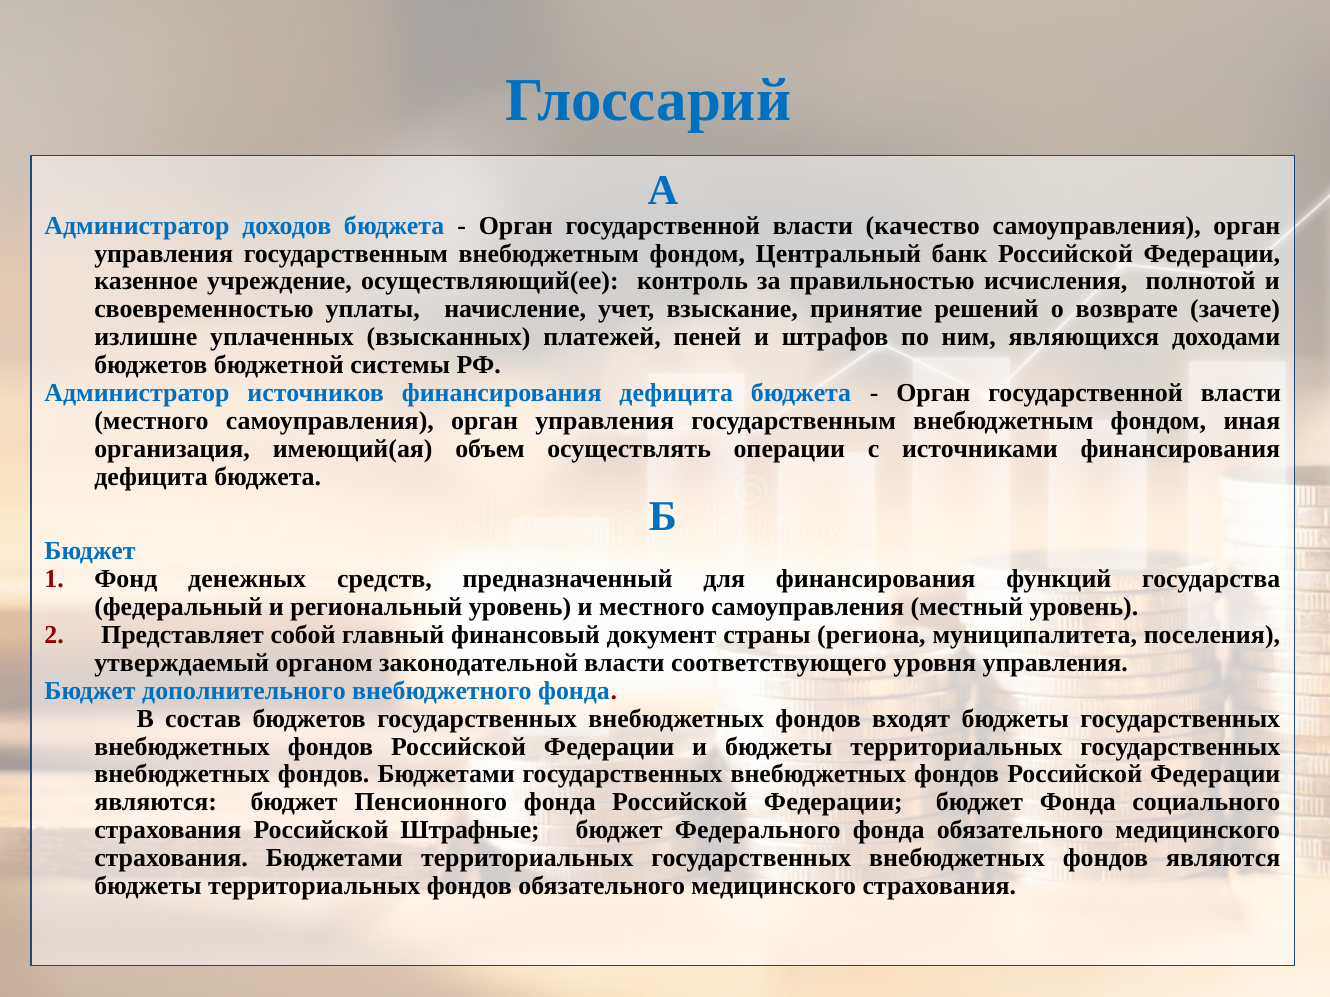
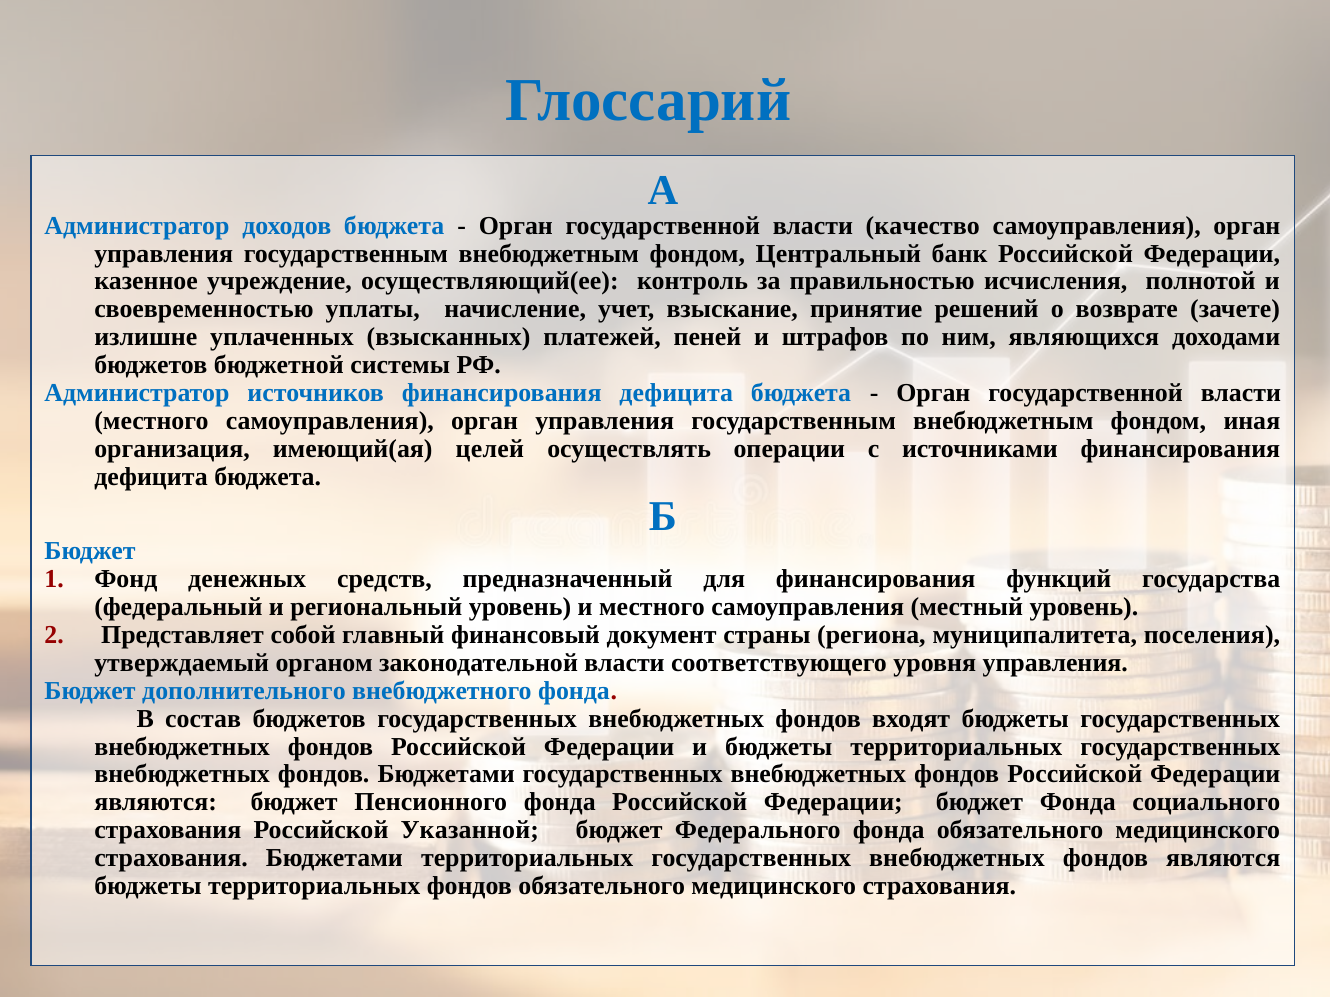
объем: объем -> целей
Штрафные: Штрафные -> Указанной
